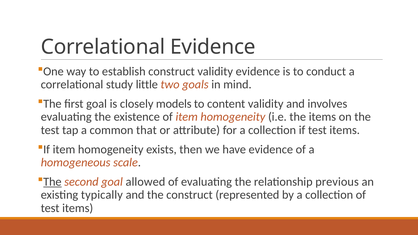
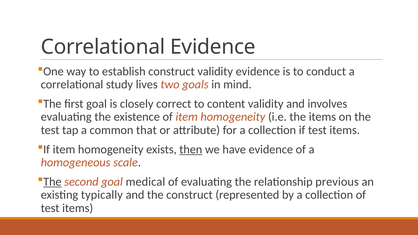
little: little -> lives
models: models -> correct
then underline: none -> present
allowed: allowed -> medical
